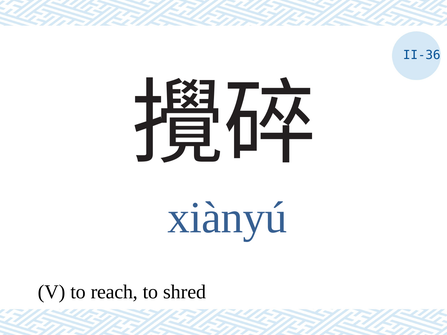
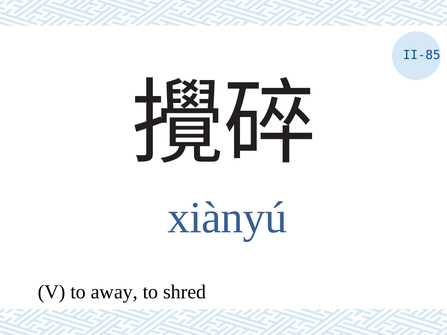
II-36: II-36 -> II-85
reach: reach -> away
